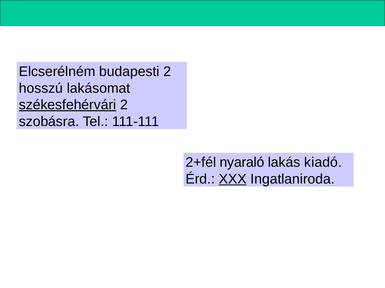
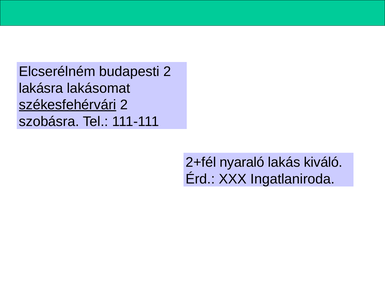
hosszú: hosszú -> lakásra
kiadó: kiadó -> kiváló
XXX underline: present -> none
